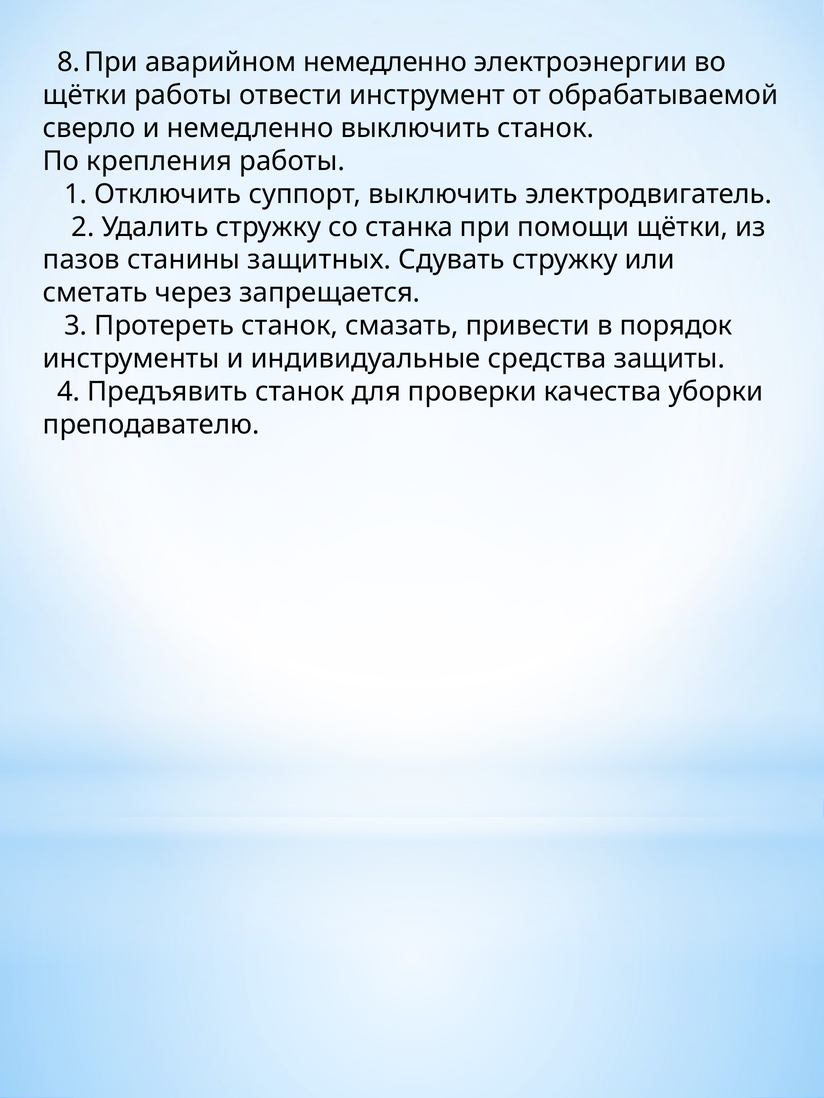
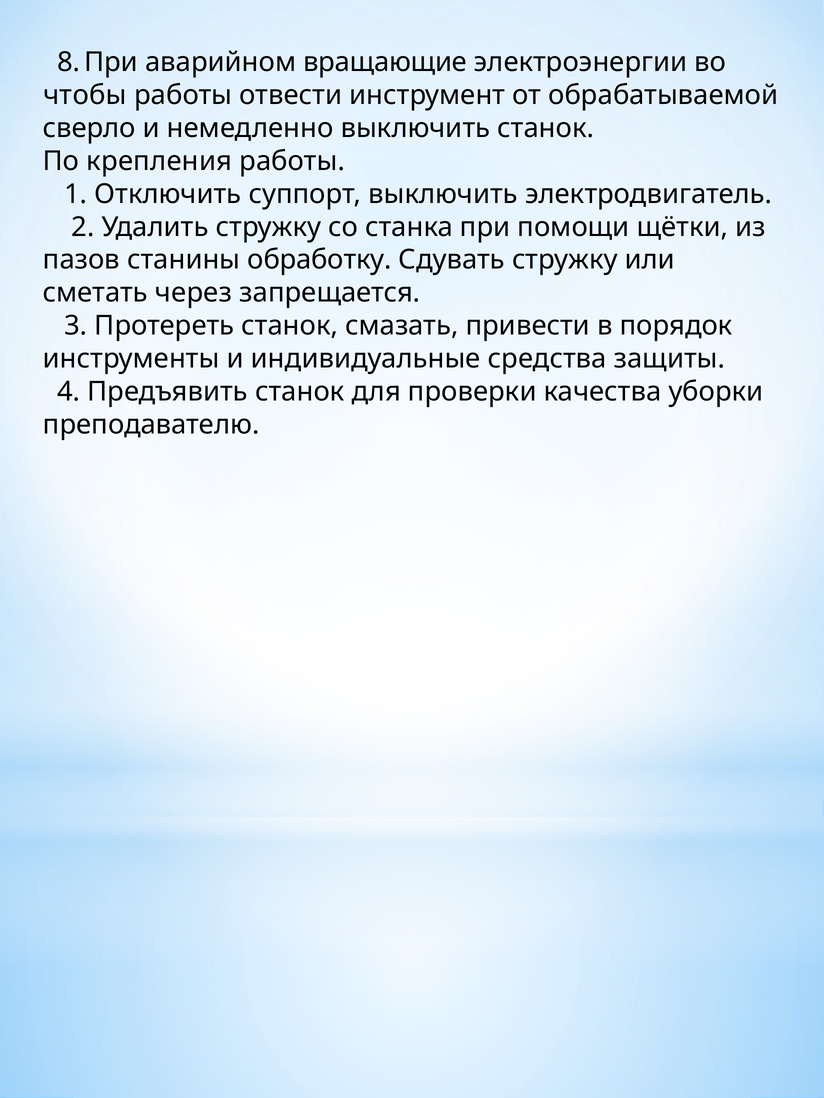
аварийном немедленно: немедленно -> вращающие
щётки at (85, 95): щётки -> чтобы
защитных: защитных -> обработку
